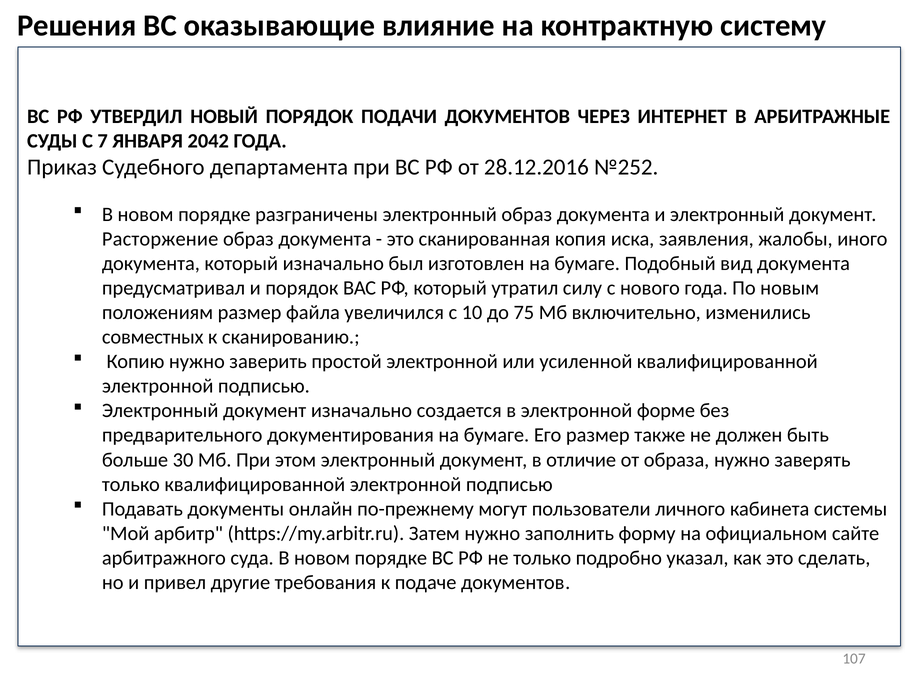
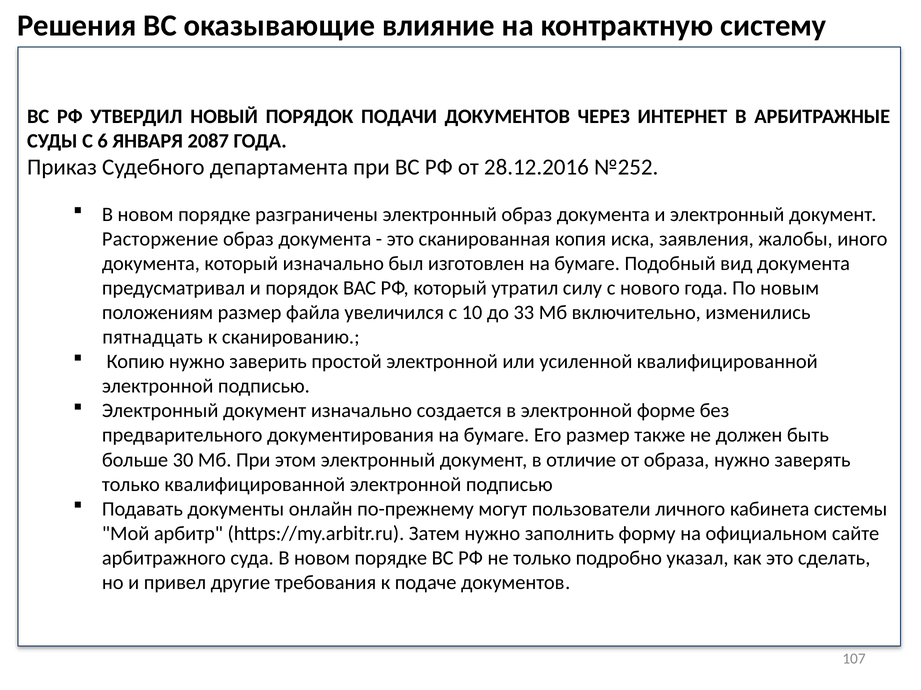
7: 7 -> 6
2042: 2042 -> 2087
75: 75 -> 33
совместных: совместных -> пятнадцать
